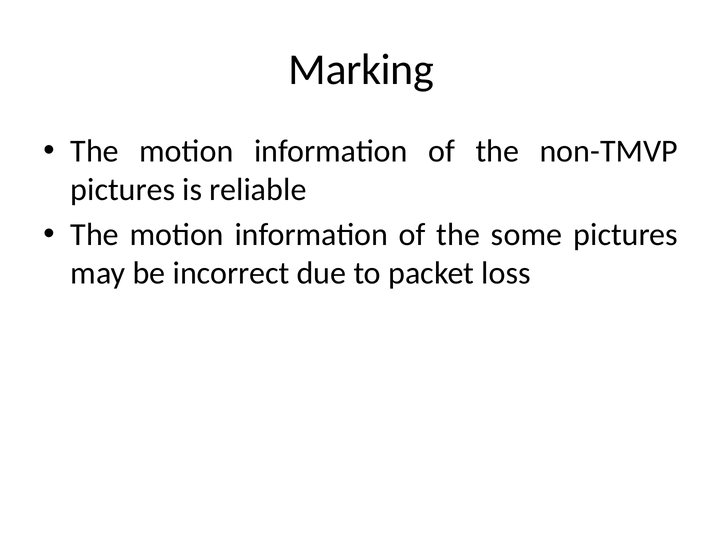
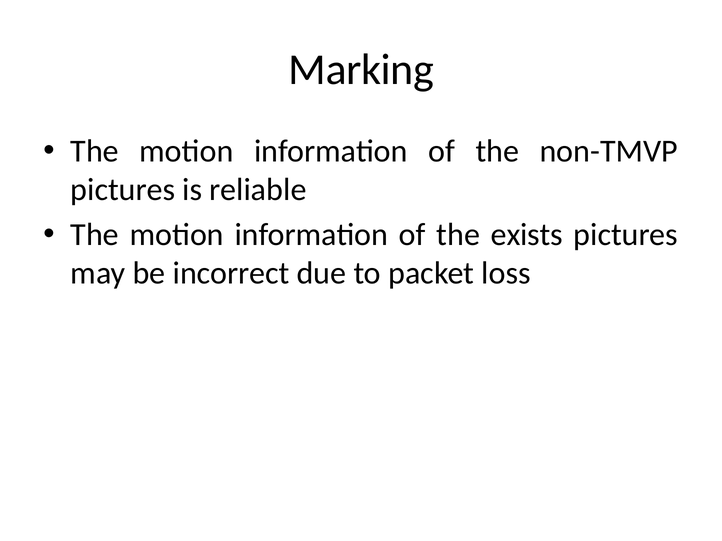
some: some -> exists
